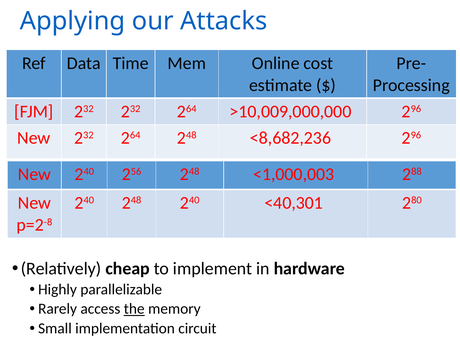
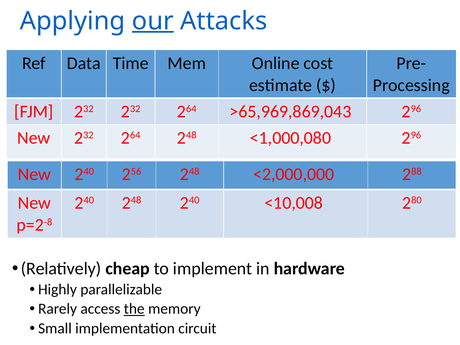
our underline: none -> present
>10,009,000,000: >10,009,000,000 -> >65,969,869,043
<8,682,236: <8,682,236 -> <1,000,080
<1,000,003: <1,000,003 -> <2,000,000
<40,301: <40,301 -> <10,008
